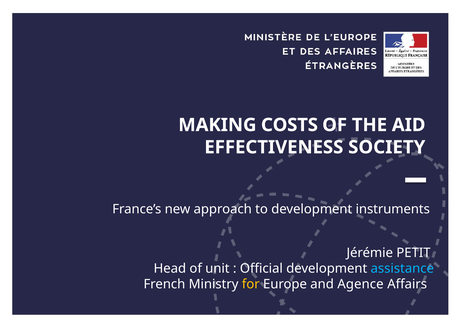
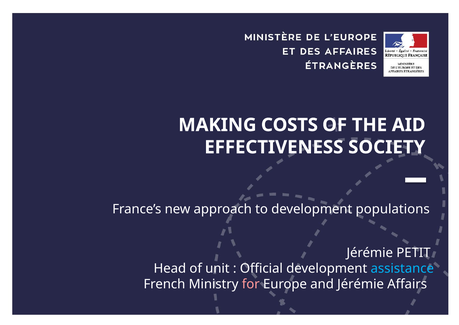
instruments: instruments -> populations
for colour: yellow -> pink
and Agence: Agence -> Jérémie
